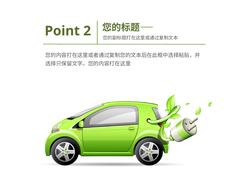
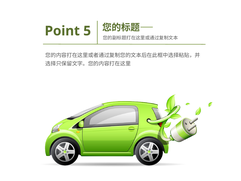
2: 2 -> 5
